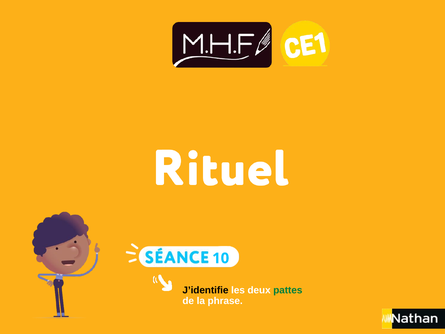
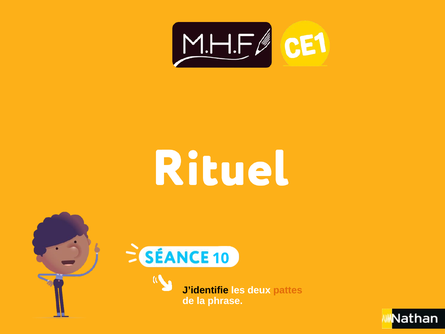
pattes colour: green -> orange
